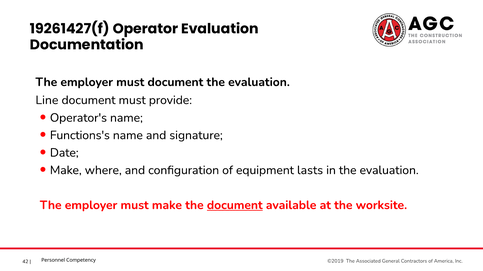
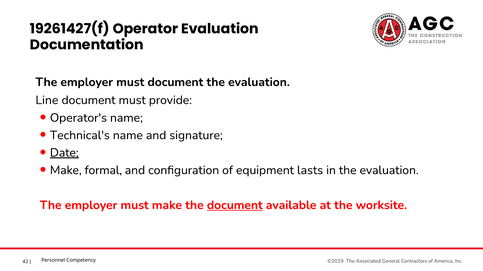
Functions's: Functions's -> Technical's
Date underline: none -> present
where: where -> formal
